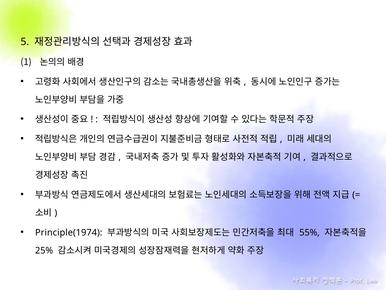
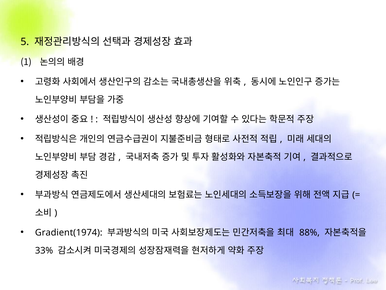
Principle(1974: Principle(1974 -> Gradient(1974
55%: 55% -> 88%
25%: 25% -> 33%
